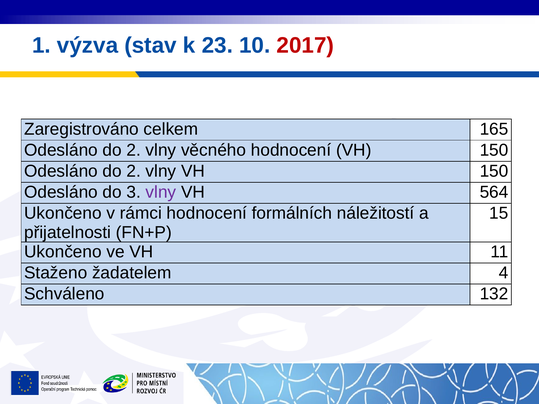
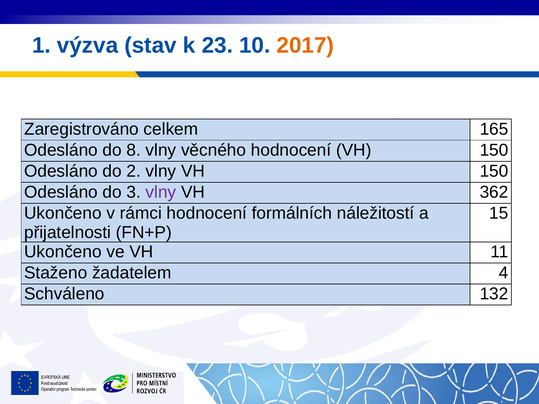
2017 colour: red -> orange
2 at (134, 150): 2 -> 8
564: 564 -> 362
